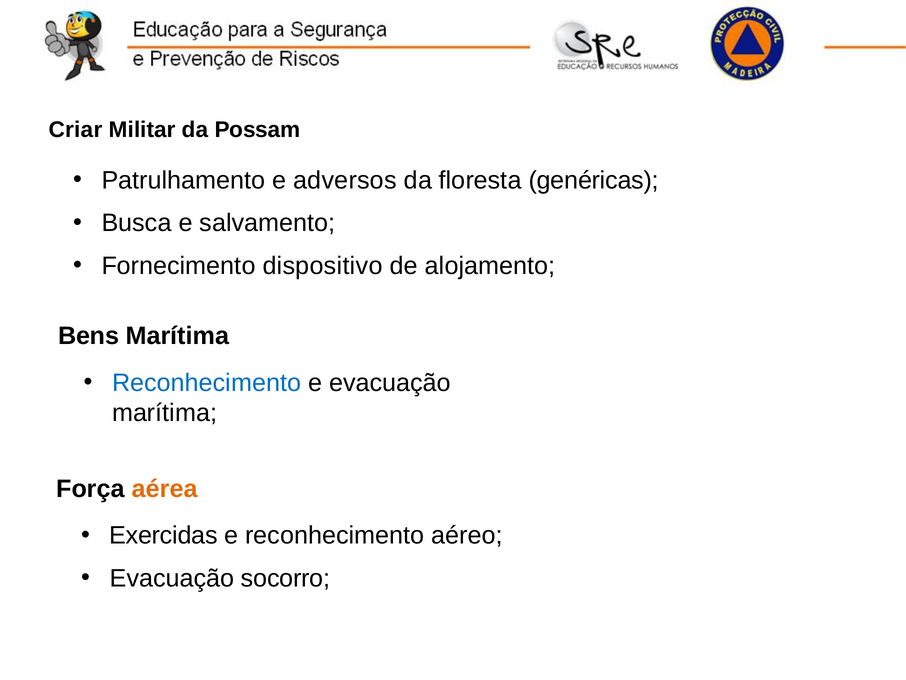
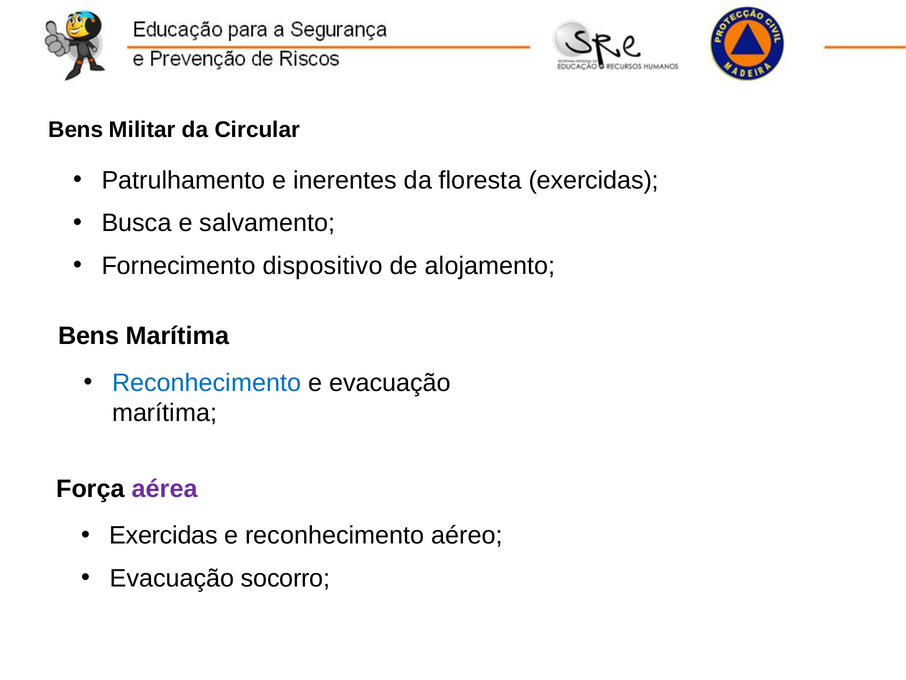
Criar at (76, 130): Criar -> Bens
Possam: Possam -> Circular
adversos: adversos -> inerentes
floresta genéricas: genéricas -> exercidas
aérea colour: orange -> purple
